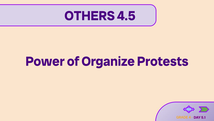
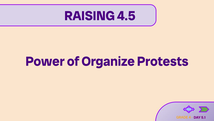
OTHERS: OTHERS -> RAISING
